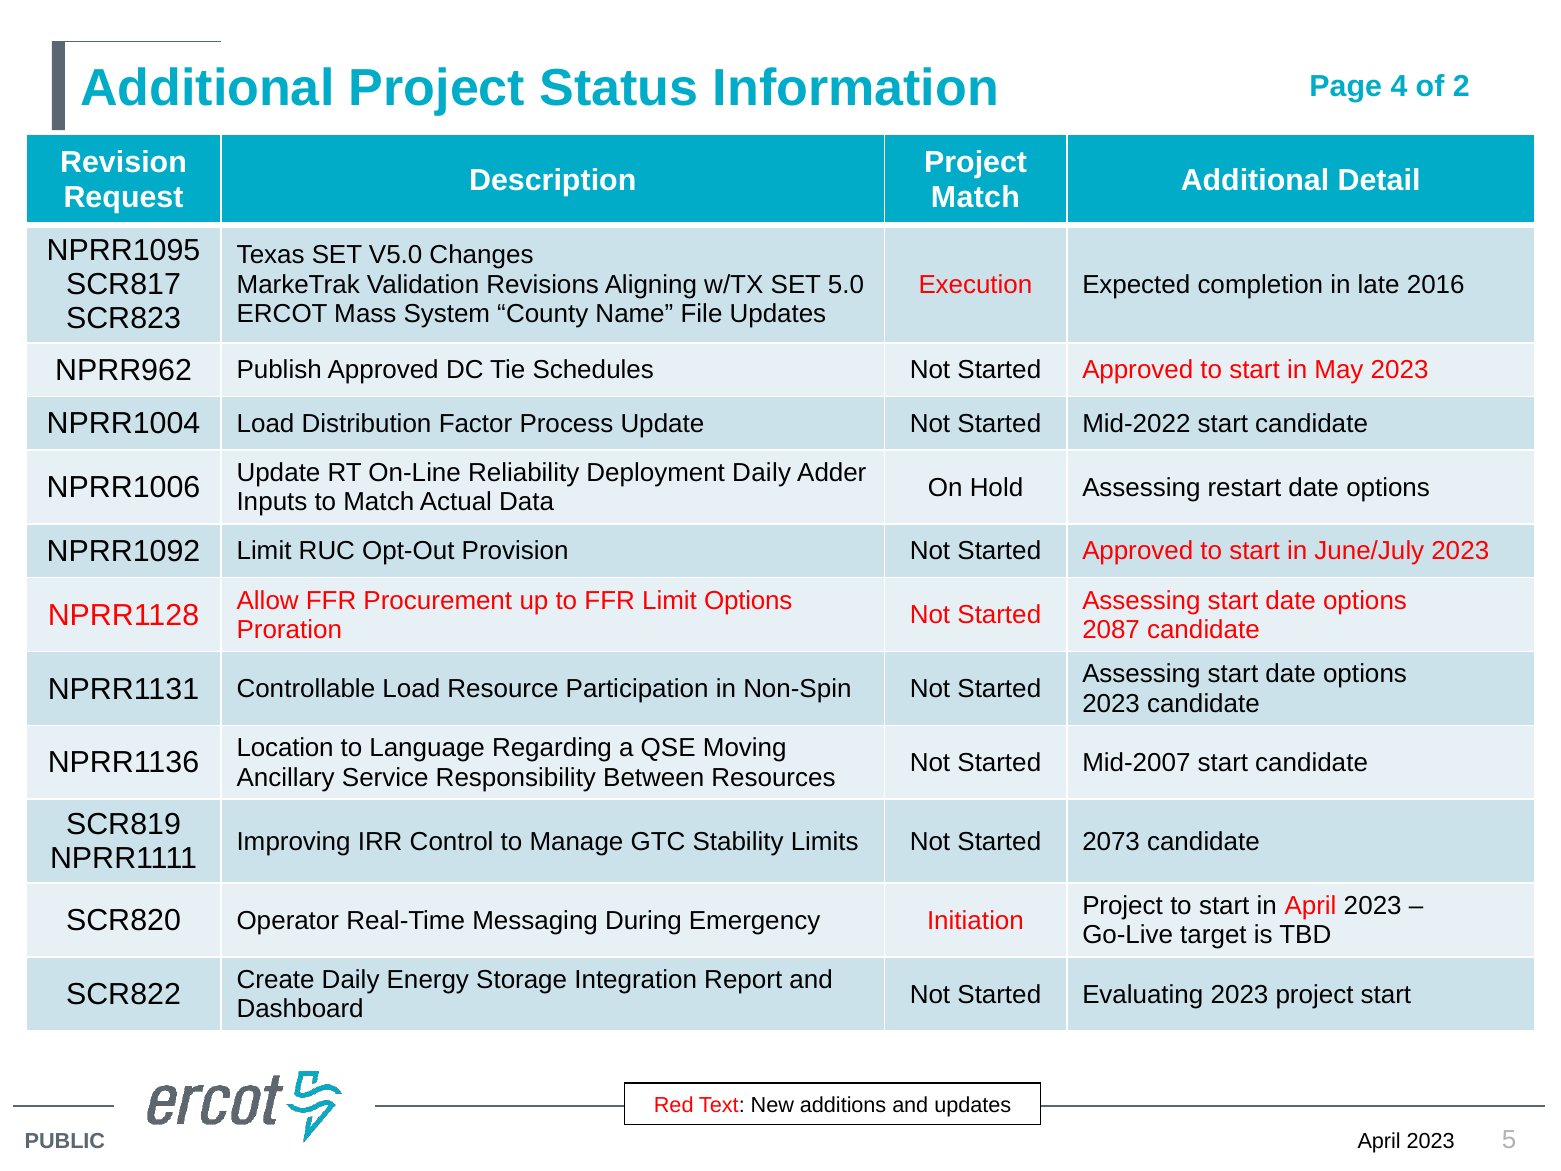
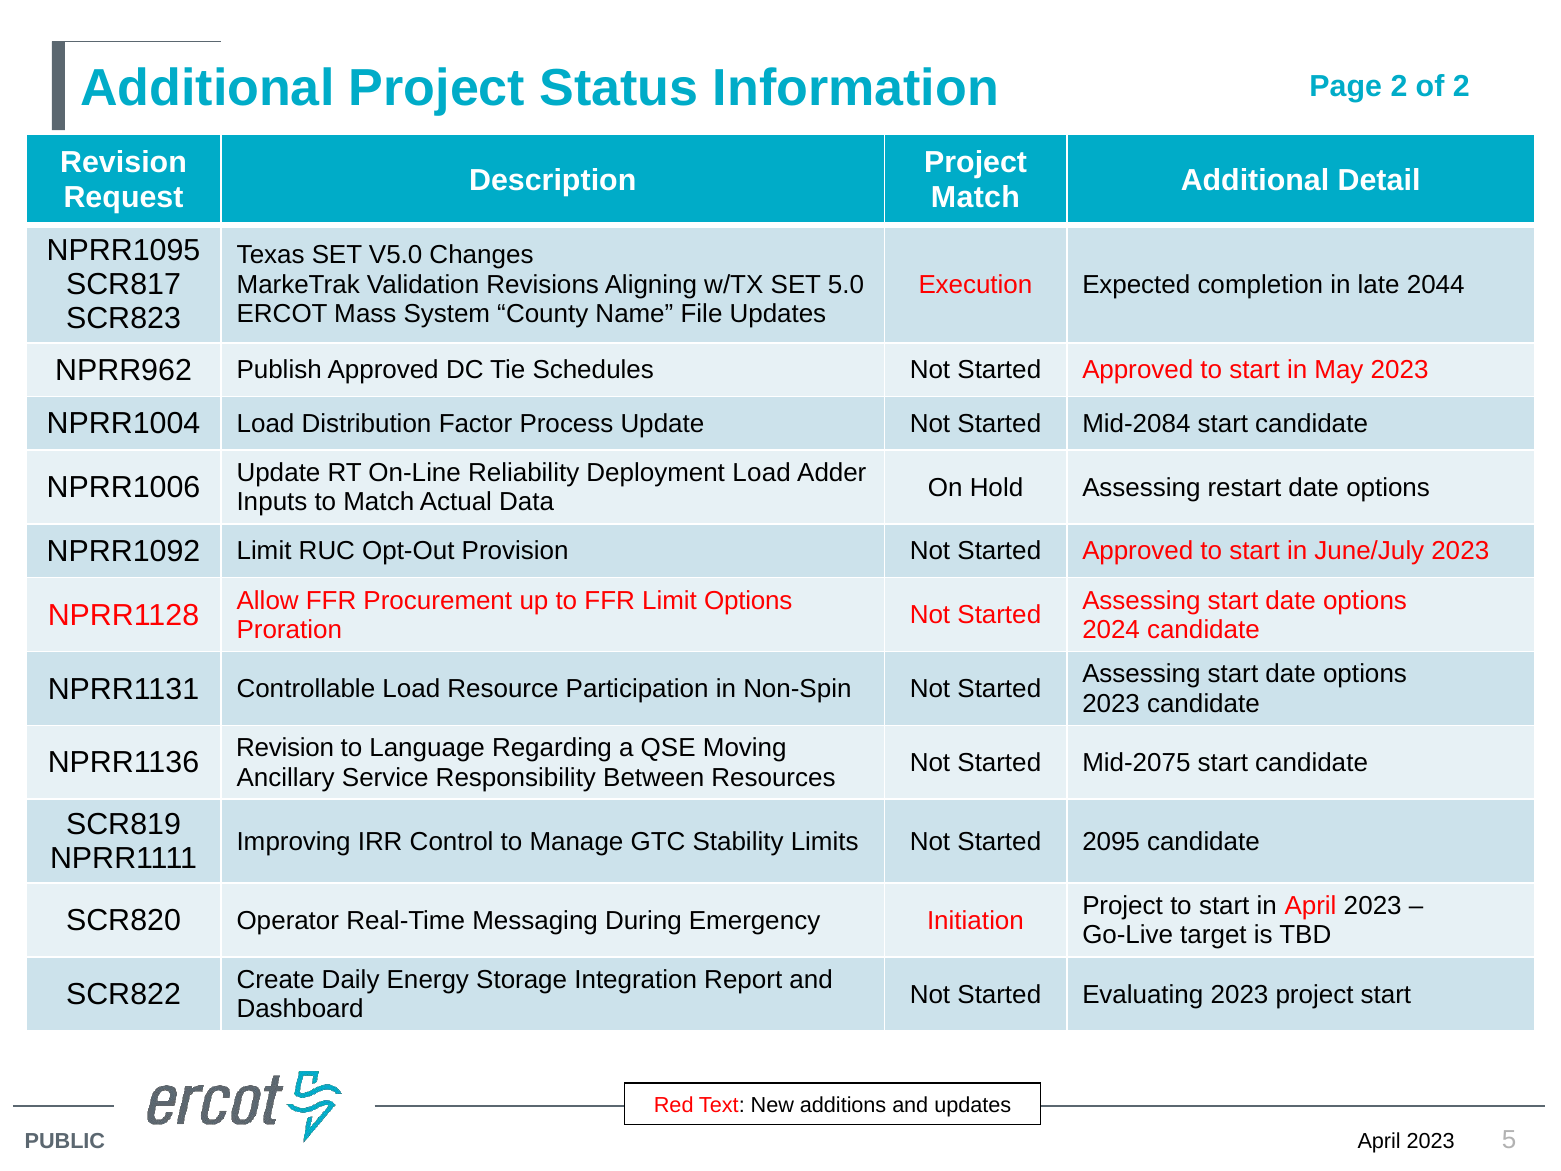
Page 4: 4 -> 2
2016: 2016 -> 2044
Mid-2022: Mid-2022 -> Mid-2084
Deployment Daily: Daily -> Load
2087: 2087 -> 2024
NPRR1136 Location: Location -> Revision
Mid-2007: Mid-2007 -> Mid-2075
2073: 2073 -> 2095
